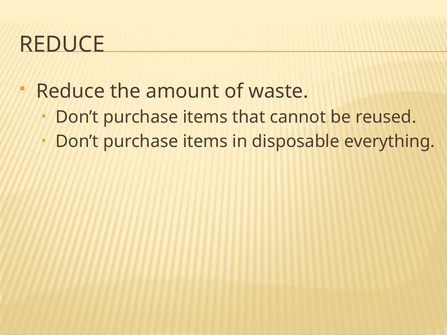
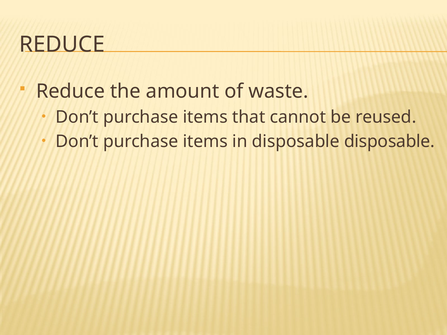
disposable everything: everything -> disposable
